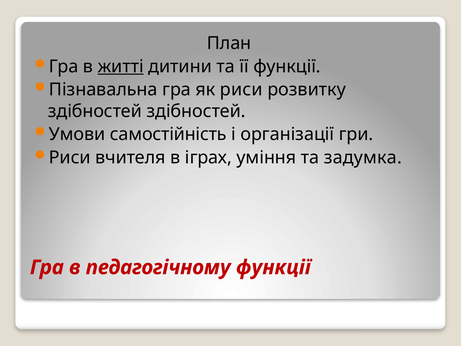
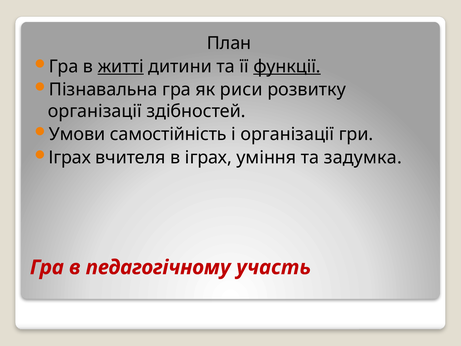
функції at (287, 66) underline: none -> present
здібностей at (95, 111): здібностей -> організації
Риси at (70, 157): Риси -> Іграх
педагогічному функції: функції -> участь
